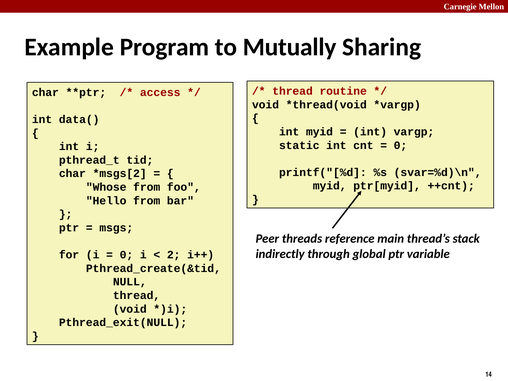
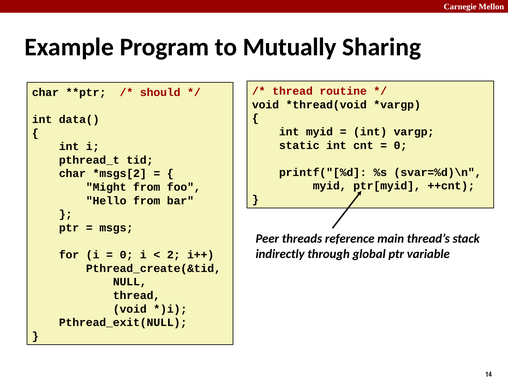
access: access -> should
Whose: Whose -> Might
